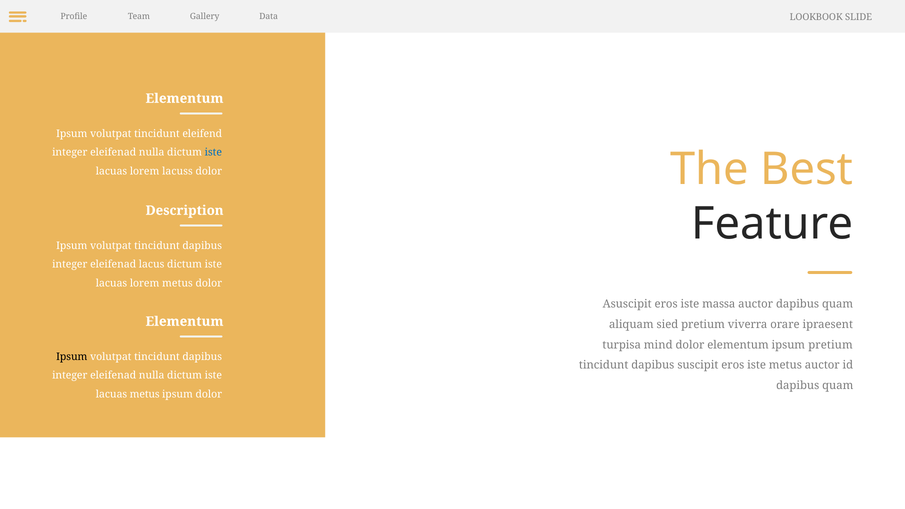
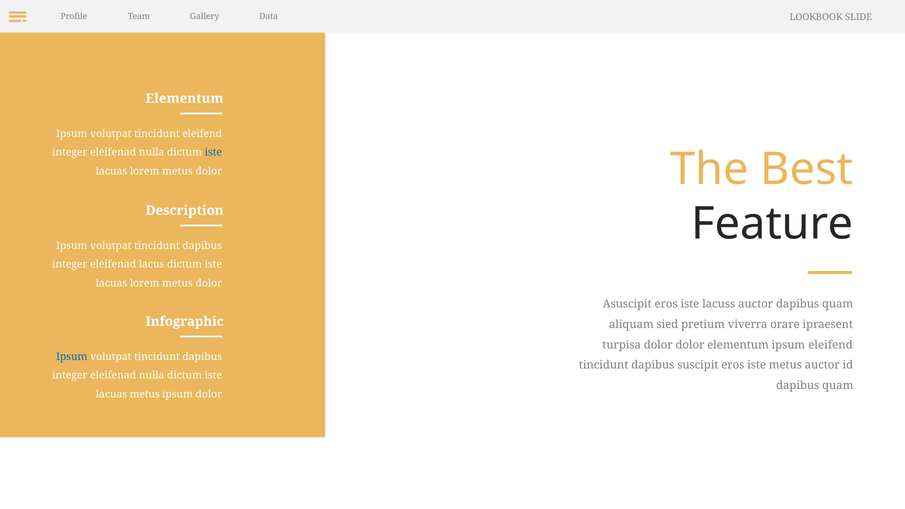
lacuss at (177, 171): lacuss -> metus
massa: massa -> lacuss
Elementum at (185, 321): Elementum -> Infographic
turpisa mind: mind -> dolor
ipsum pretium: pretium -> eleifend
Ipsum at (72, 357) colour: black -> blue
